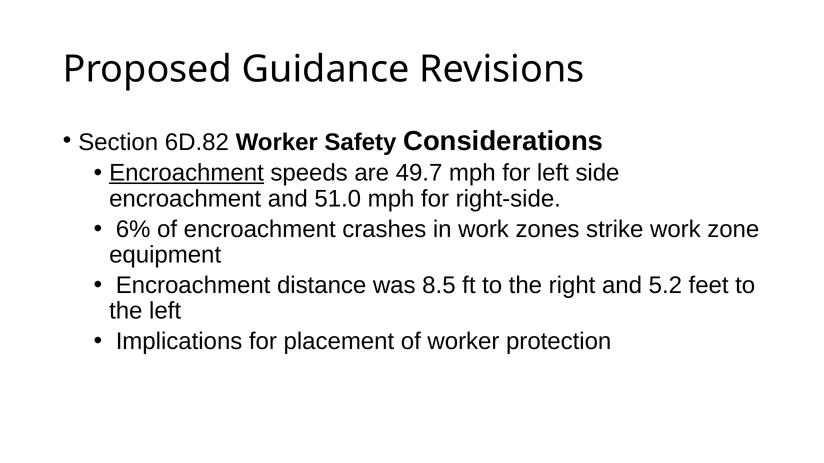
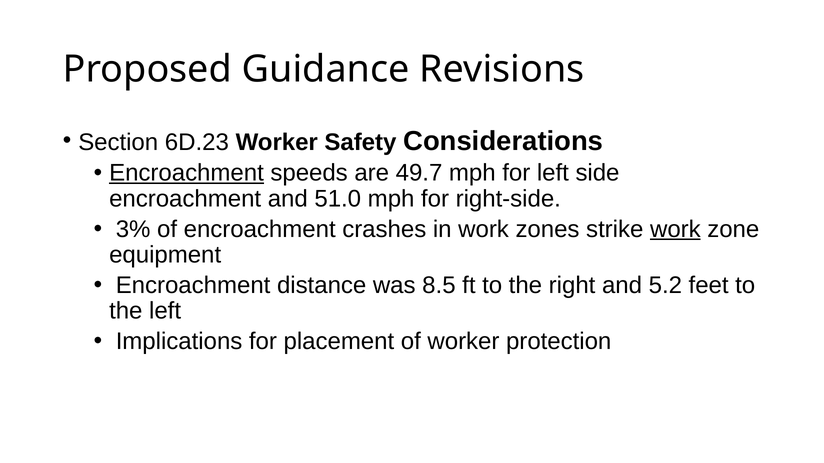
6D.82: 6D.82 -> 6D.23
6%: 6% -> 3%
work at (675, 229) underline: none -> present
